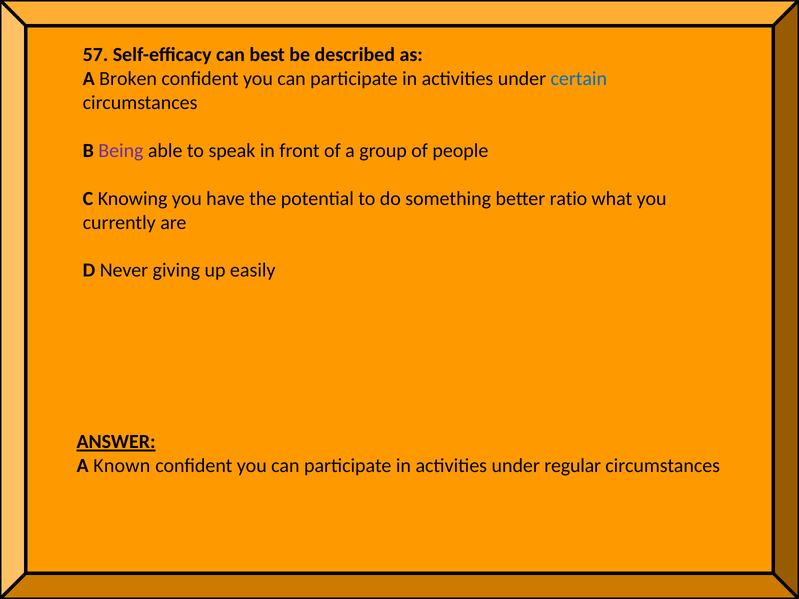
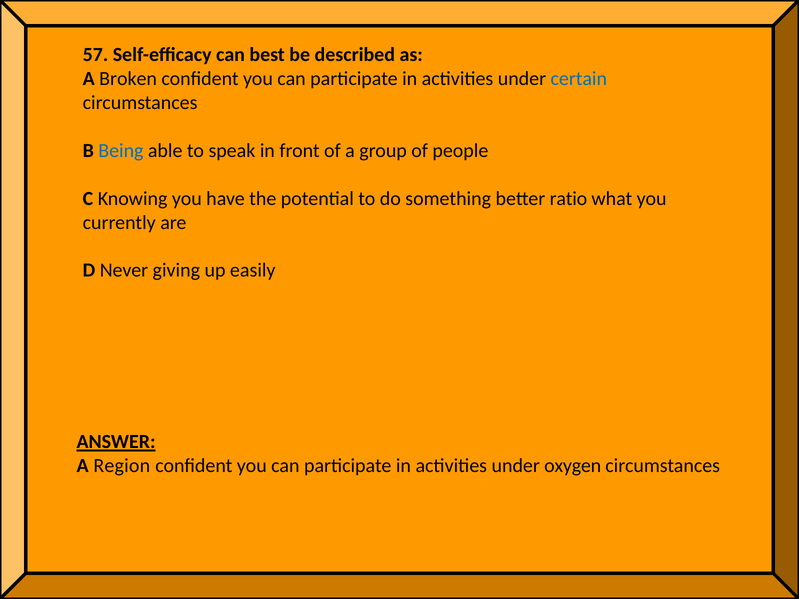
Being colour: purple -> blue
Known: Known -> Region
regular: regular -> oxygen
